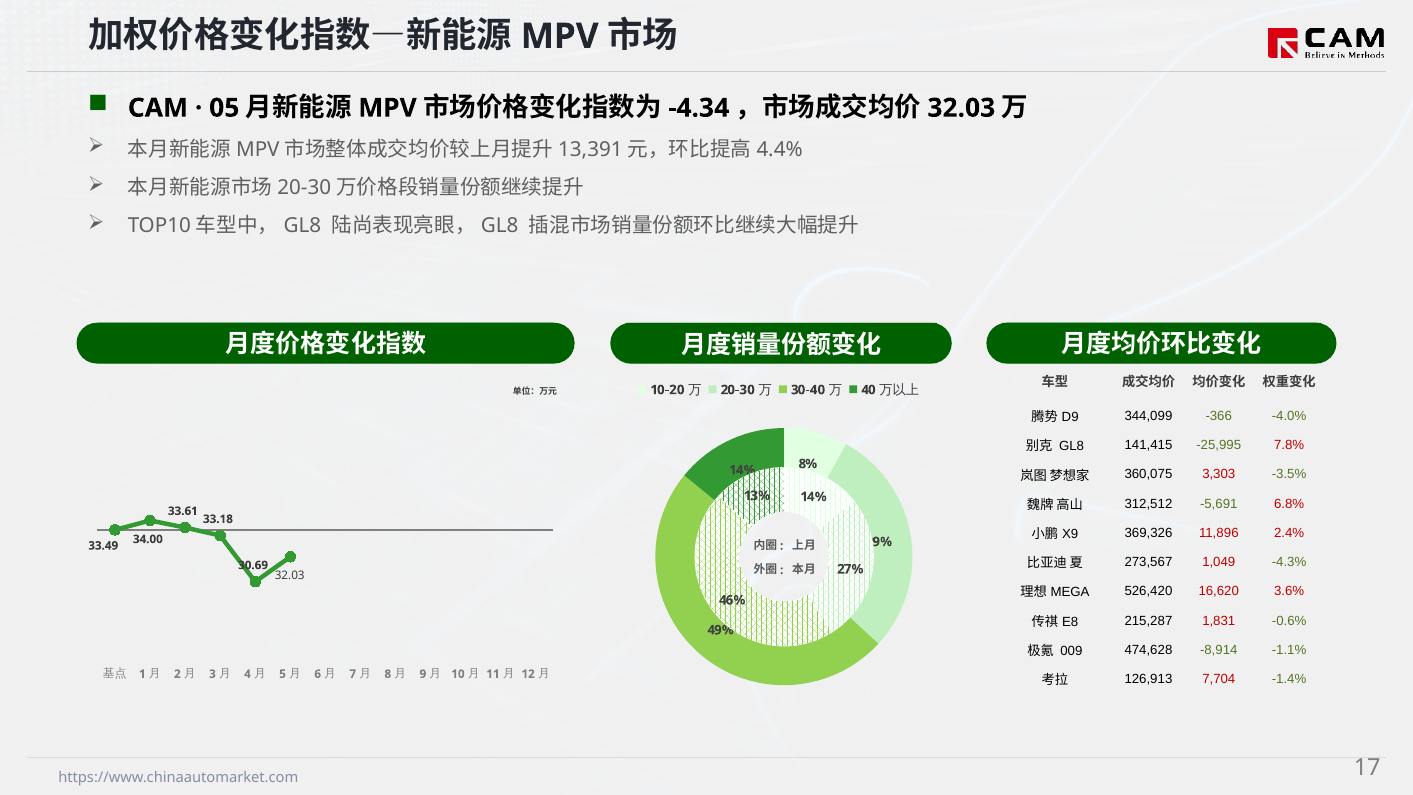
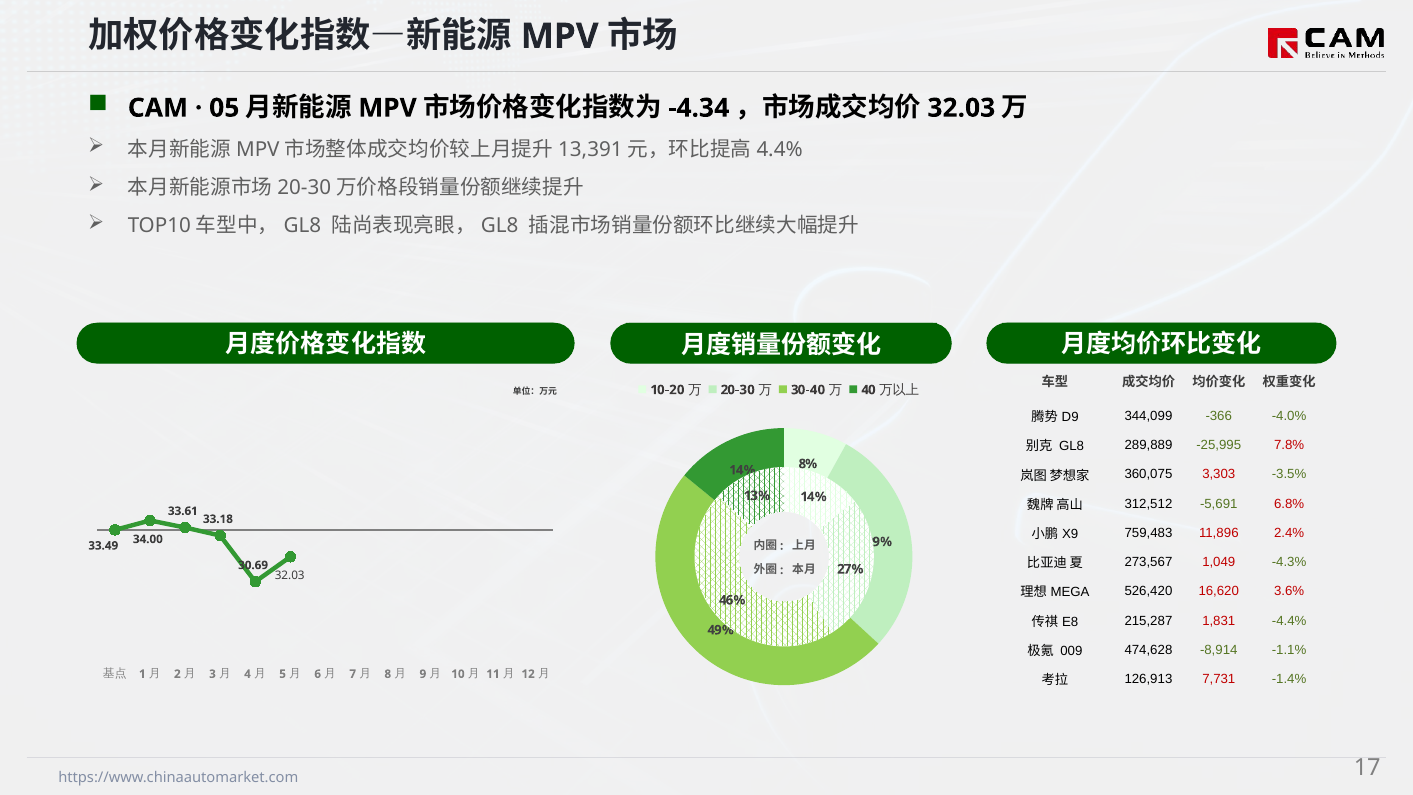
141,415: 141,415 -> 289,889
369,326: 369,326 -> 759,483
-0.6%: -0.6% -> -4.4%
7,704: 7,704 -> 7,731
